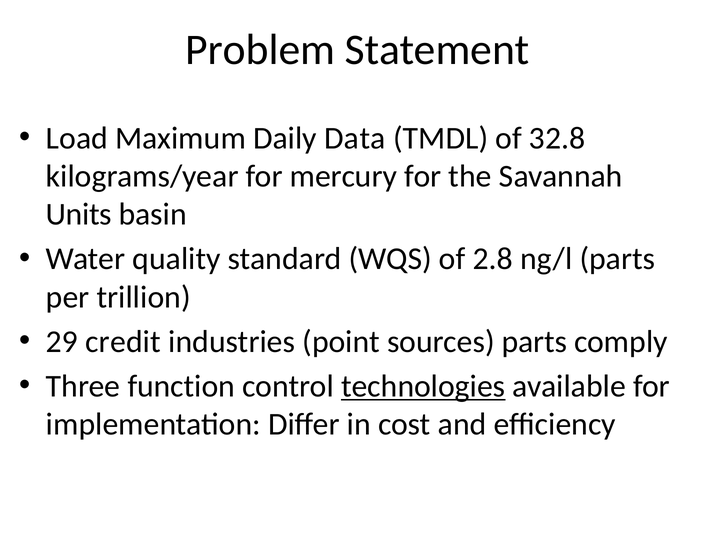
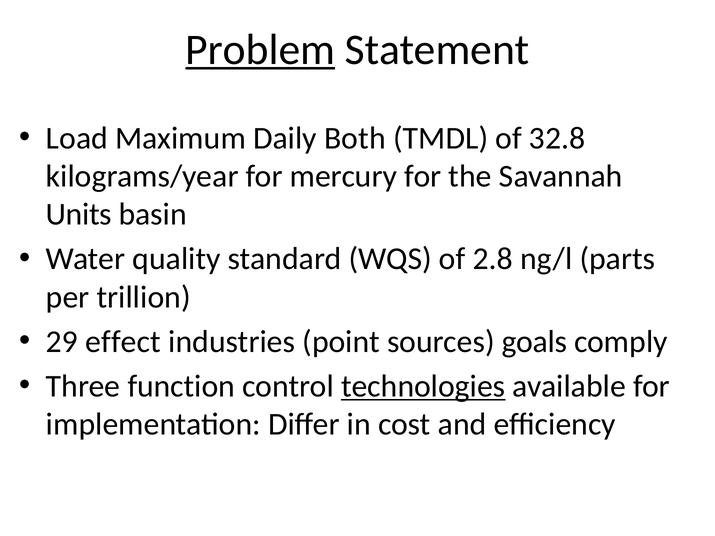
Problem underline: none -> present
Data: Data -> Both
credit: credit -> effect
sources parts: parts -> goals
